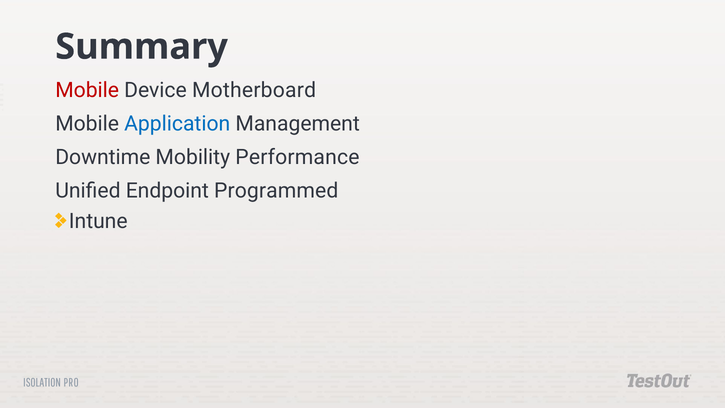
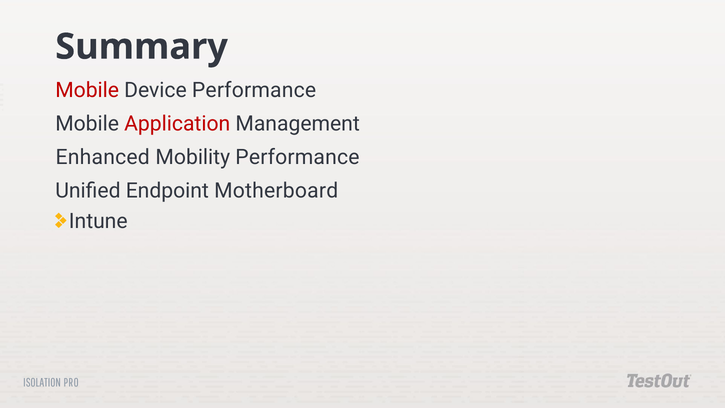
Device Motherboard: Motherboard -> Performance
Application colour: blue -> red
Downtime: Downtime -> Enhanced
Programmed: Programmed -> Motherboard
